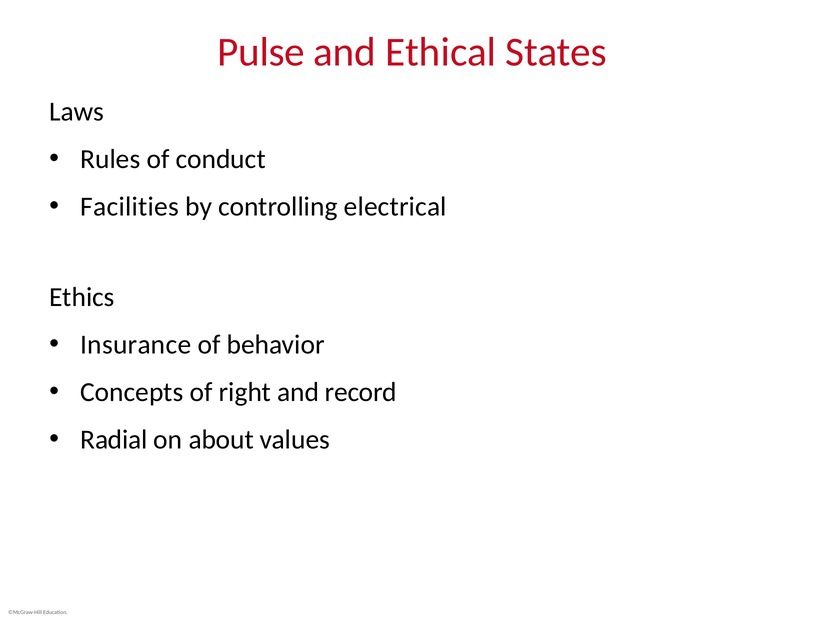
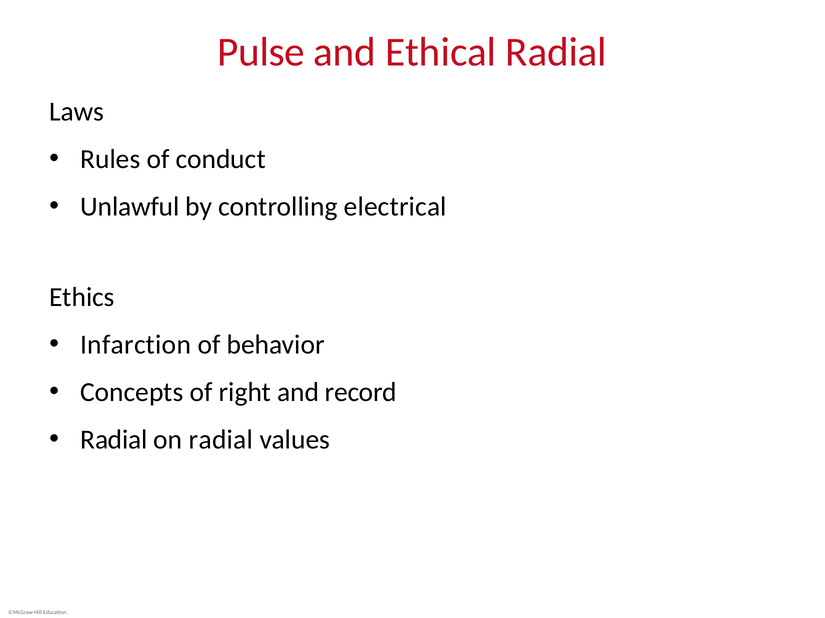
Ethical States: States -> Radial
Facilities: Facilities -> Unlawful
Insurance: Insurance -> Infarction
on about: about -> radial
